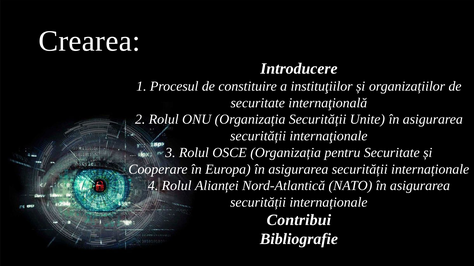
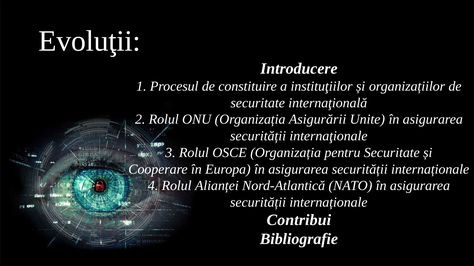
Crearea: Crearea -> Evoluţii
Organizația Securității: Securității -> Asigurării
